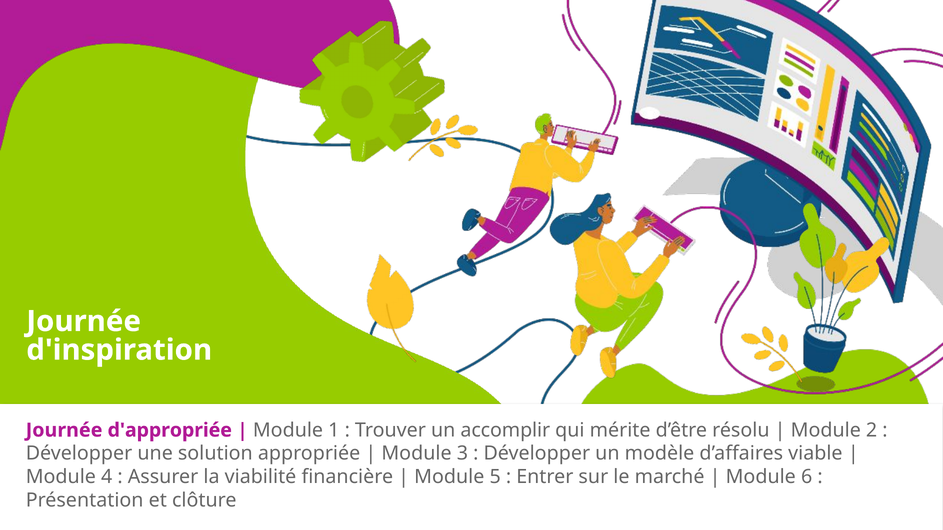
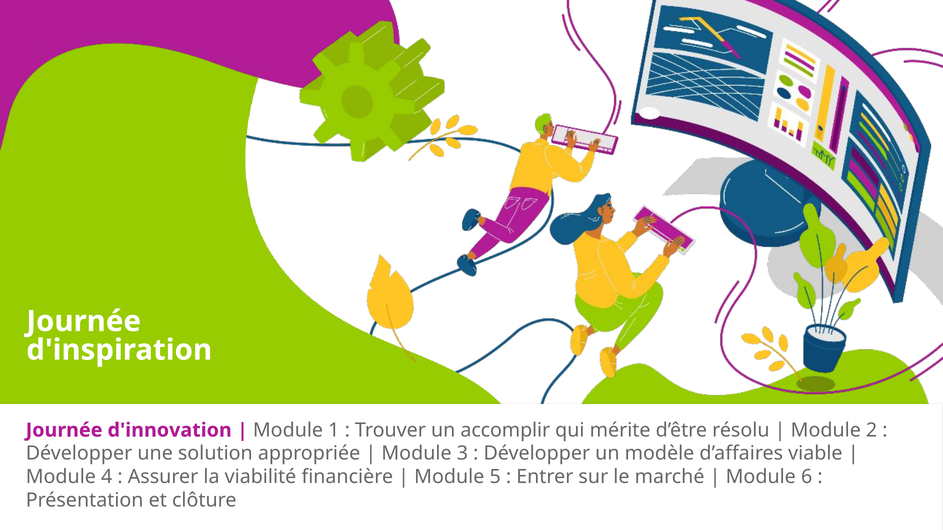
d'appropriée: d'appropriée -> d'innovation
